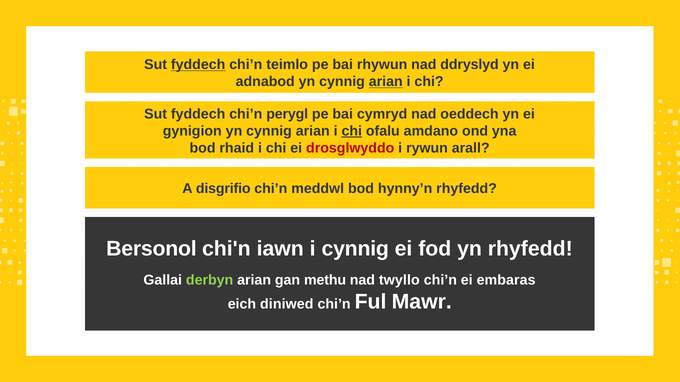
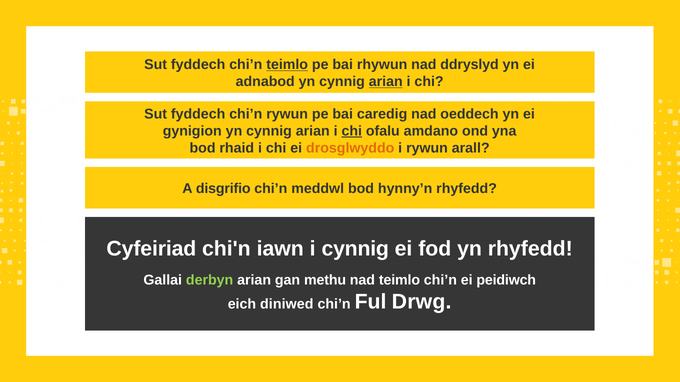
fyddech at (198, 65) underline: present -> none
teimlo at (287, 65) underline: none -> present
chi’n perygl: perygl -> rywun
cymryd: cymryd -> caredig
drosglwyddo colour: red -> orange
Bersonol: Bersonol -> Cyfeiriad
nad twyllo: twyllo -> teimlo
embaras: embaras -> peidiwch
Mawr: Mawr -> Drwg
